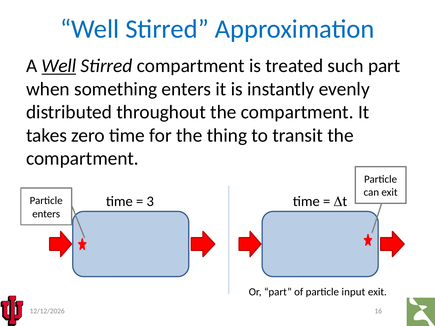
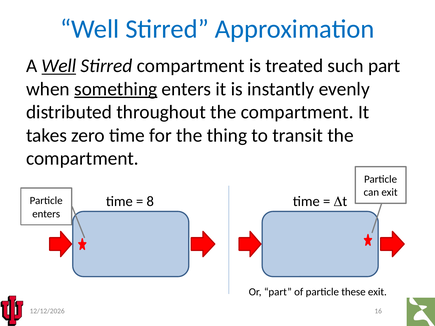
something underline: none -> present
3: 3 -> 8
input: input -> these
